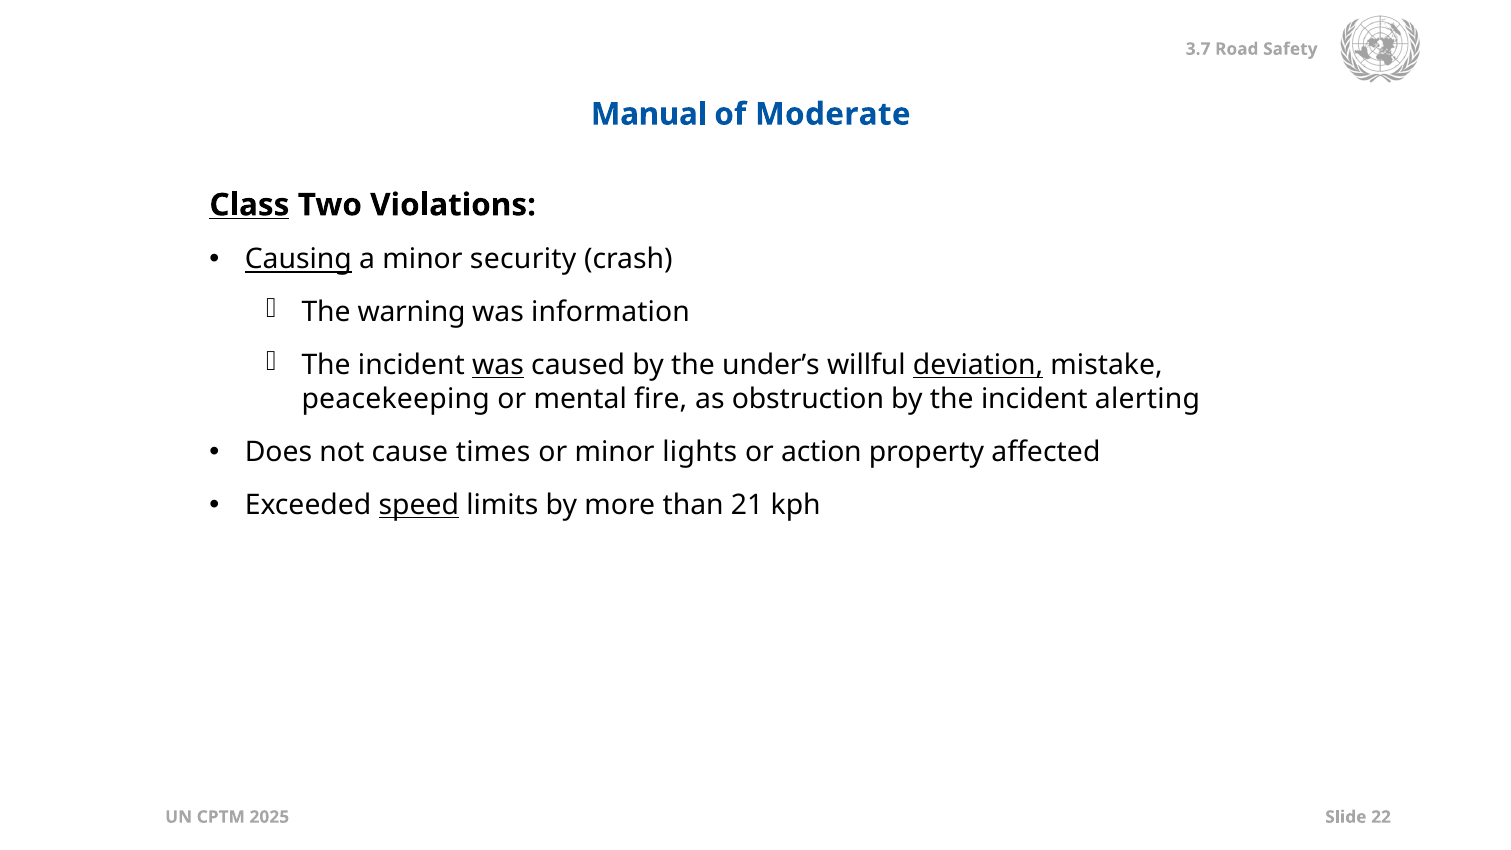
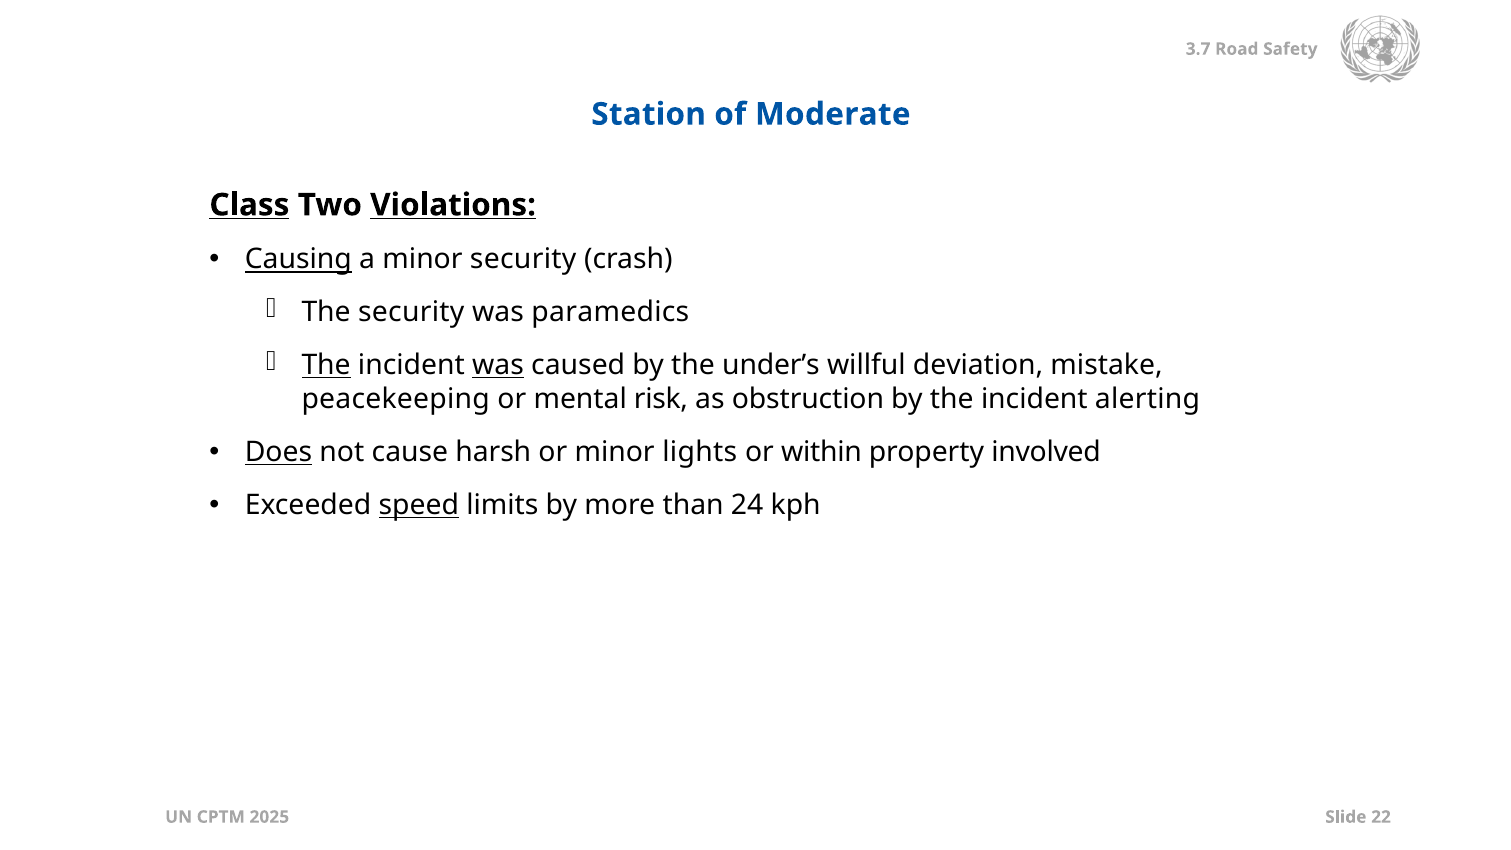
Manual: Manual -> Station
Violations underline: none -> present
The warning: warning -> security
information: information -> paramedics
The at (326, 365) underline: none -> present
deviation underline: present -> none
fire: fire -> risk
Does underline: none -> present
times: times -> harsh
action: action -> within
affected: affected -> involved
21: 21 -> 24
